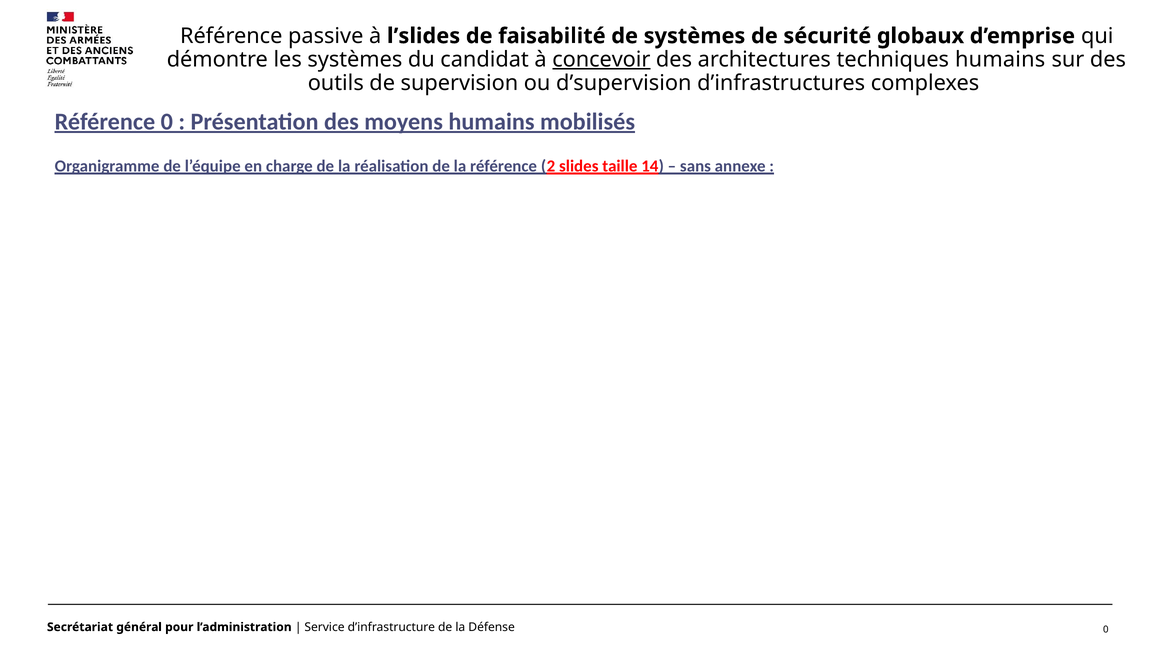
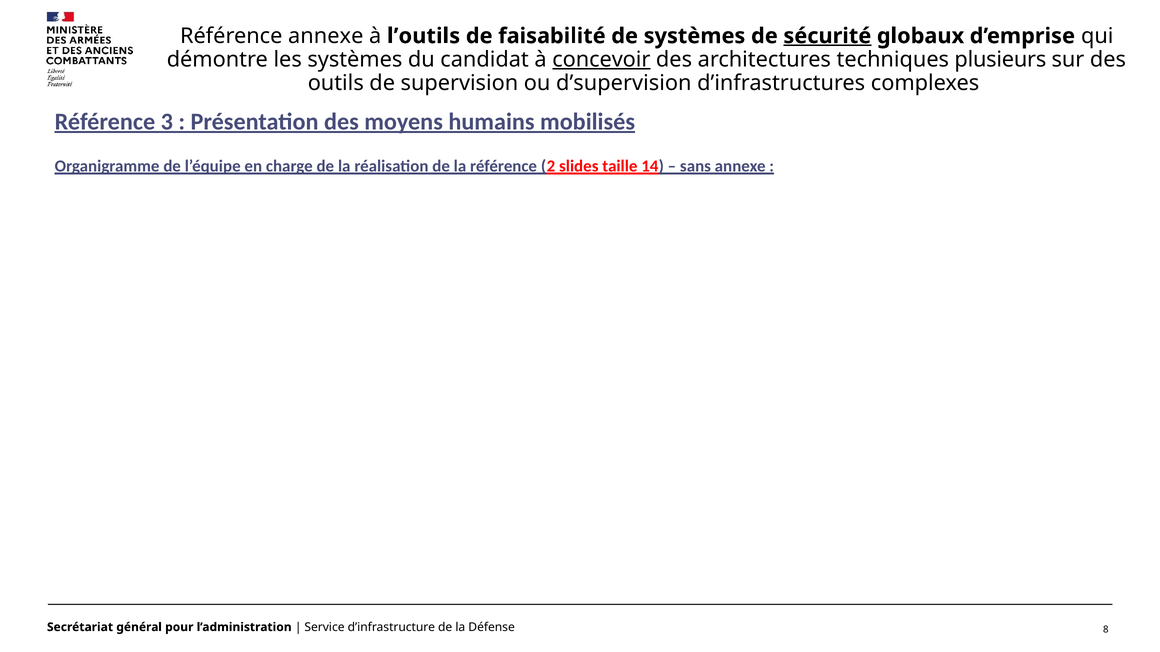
Référence passive: passive -> annexe
l’slides: l’slides -> l’outils
sécurité underline: none -> present
techniques humains: humains -> plusieurs
Référence 0: 0 -> 3
0 at (1106, 630): 0 -> 8
